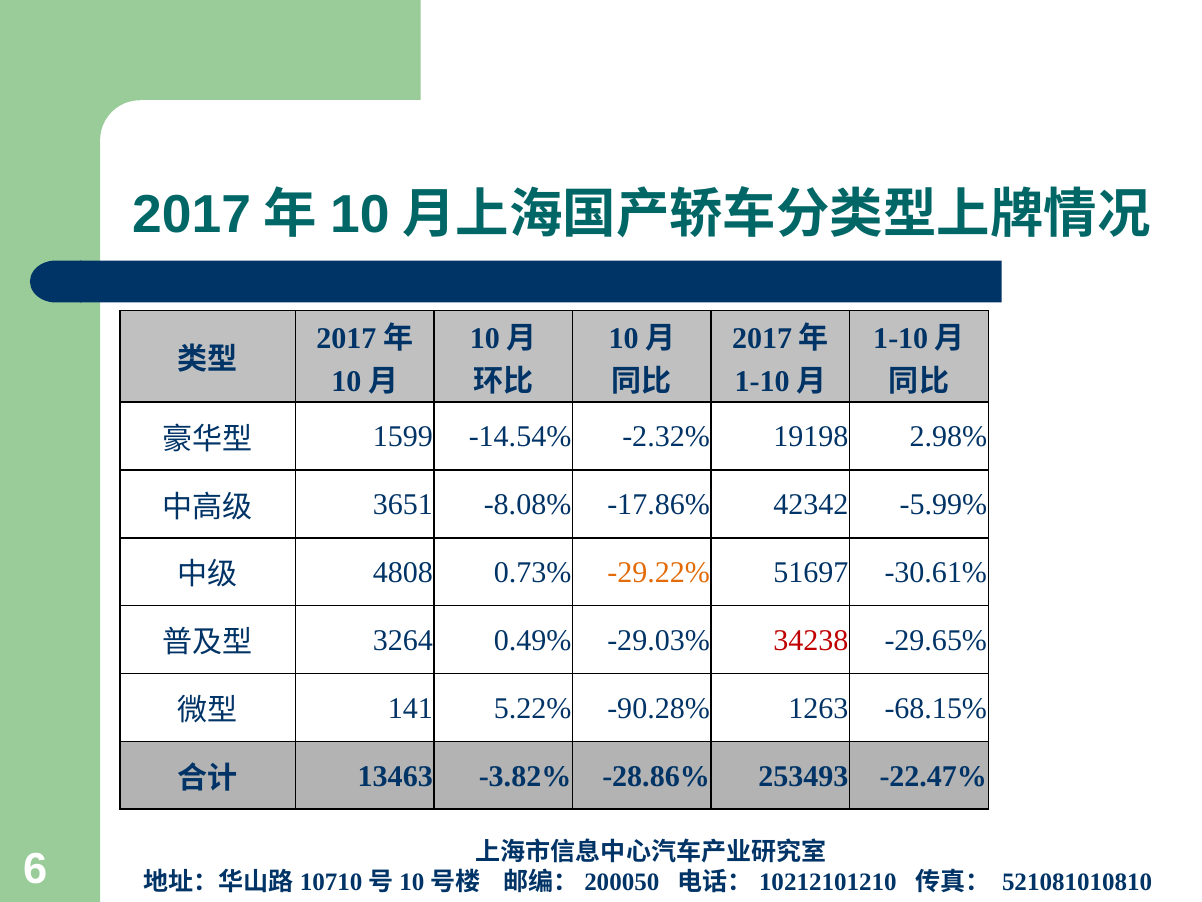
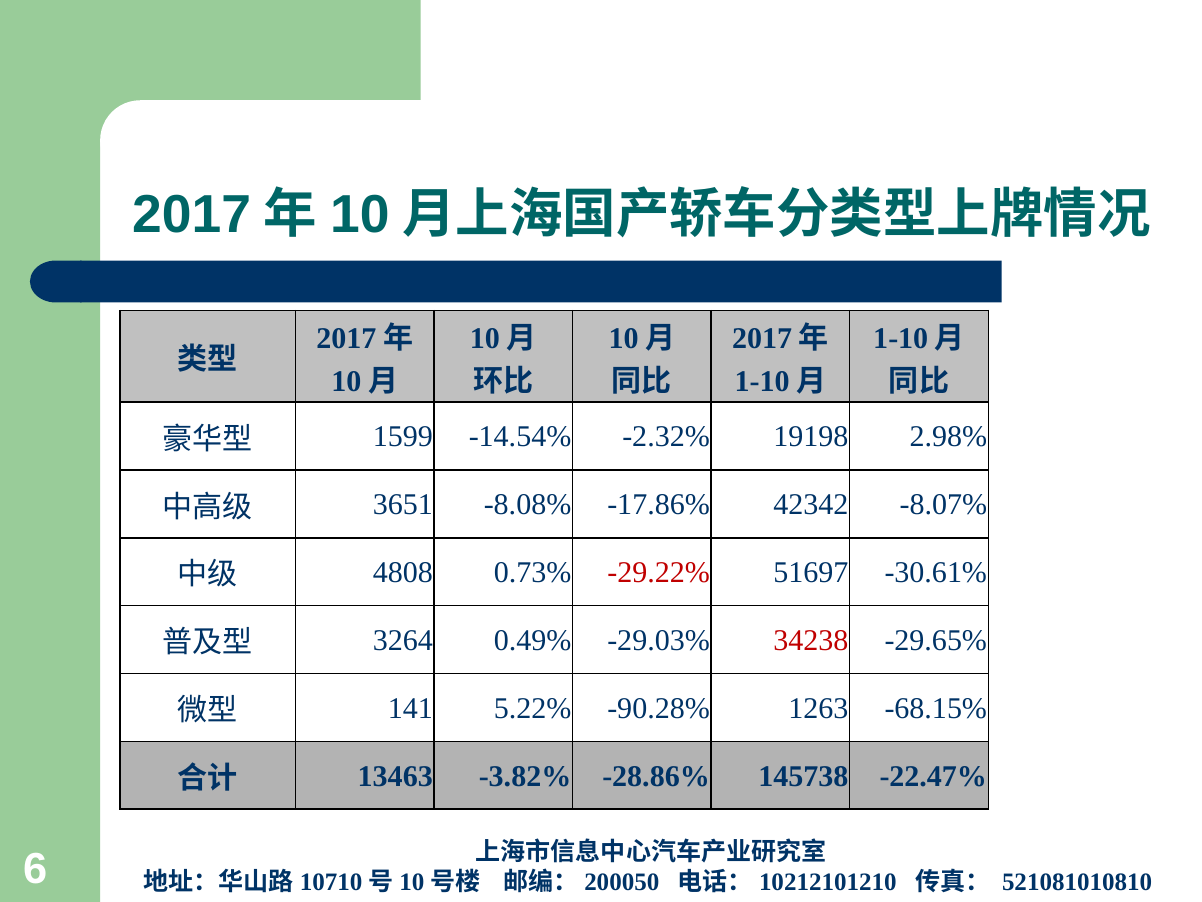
-5.99%: -5.99% -> -8.07%
-29.22% colour: orange -> red
253493: 253493 -> 145738
